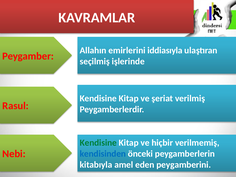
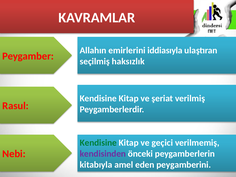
işlerinde: işlerinde -> haksızlık
hiçbir: hiçbir -> geçici
kendisinden colour: blue -> purple
